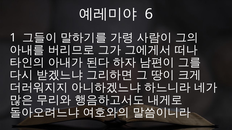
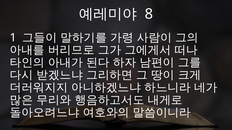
6: 6 -> 8
